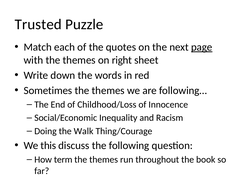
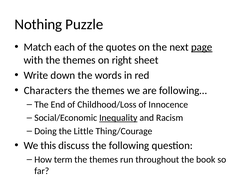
Trusted: Trusted -> Nothing
Sometimes: Sometimes -> Characters
Inequality underline: none -> present
Walk: Walk -> Little
